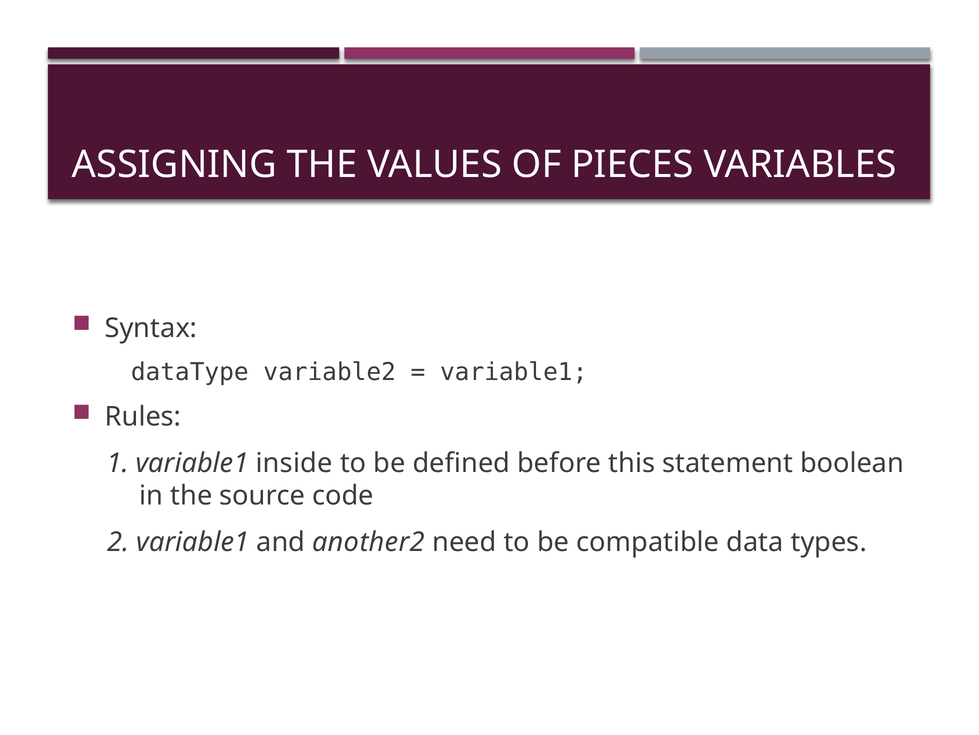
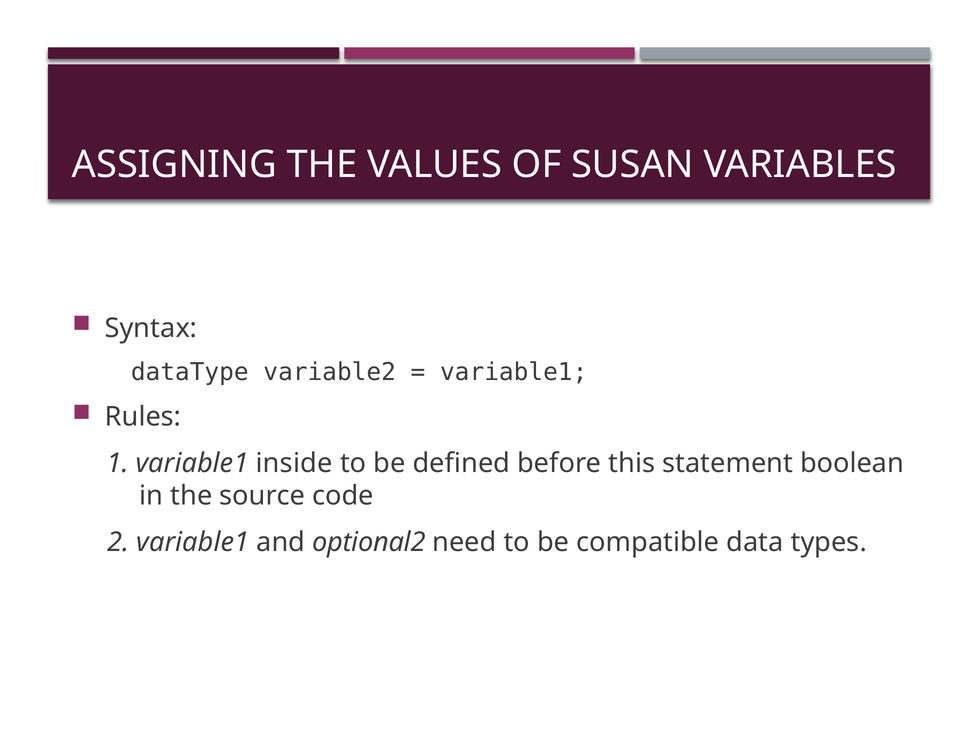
PIECES: PIECES -> SUSAN
another2: another2 -> optional2
